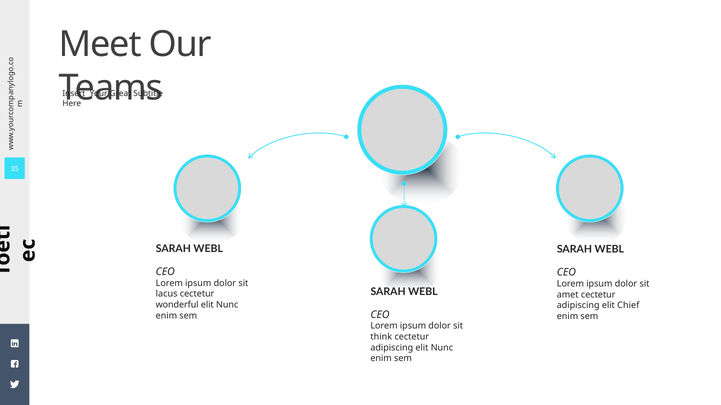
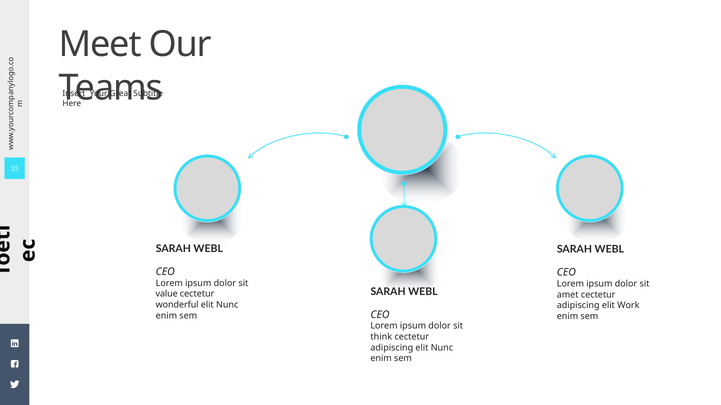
lacus: lacus -> value
Chief: Chief -> Work
